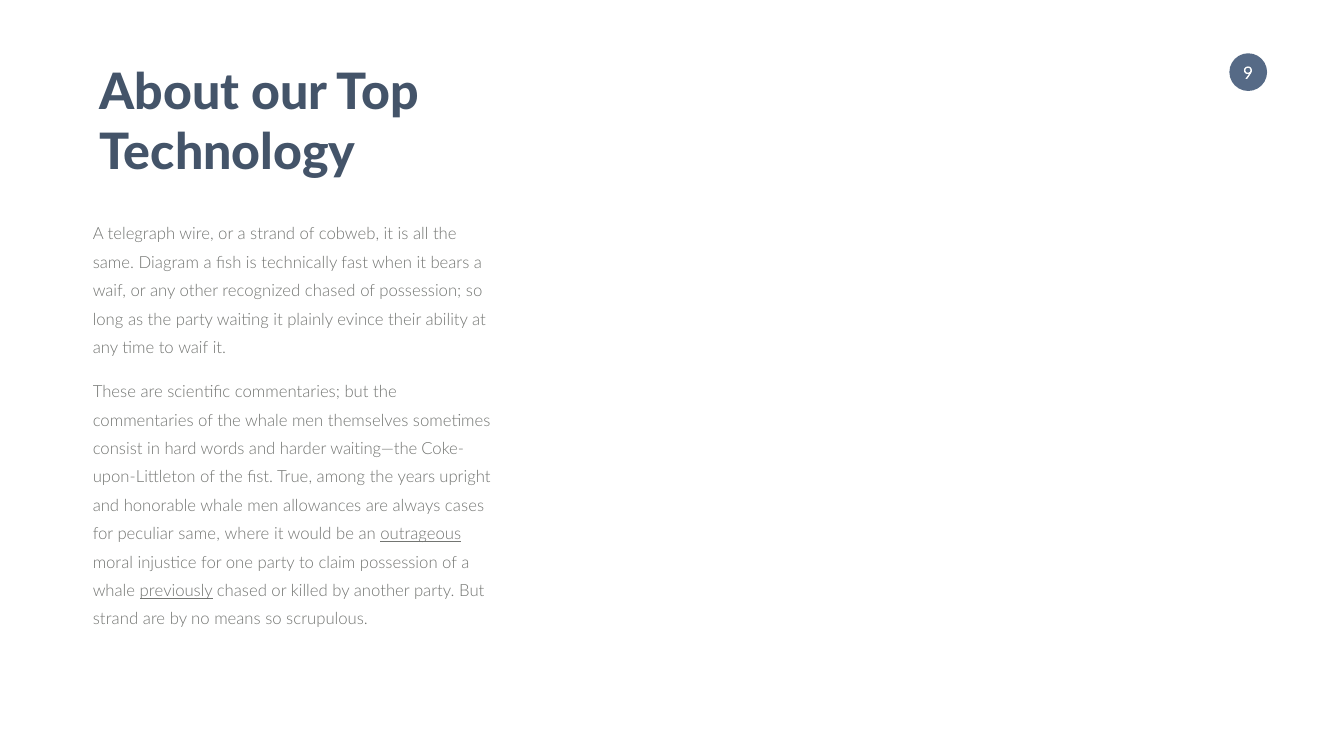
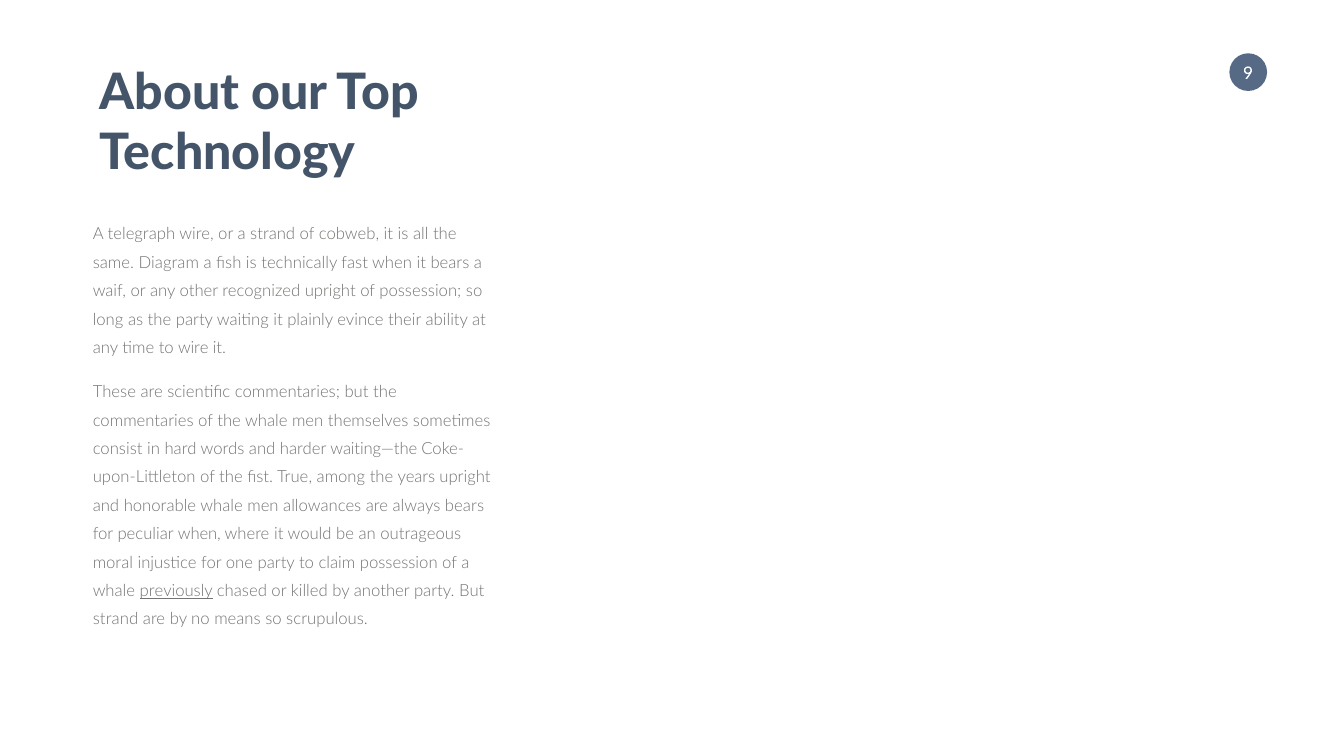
recognized chased: chased -> upright
to waif: waif -> wire
always cases: cases -> bears
peculiar same: same -> when
outrageous underline: present -> none
